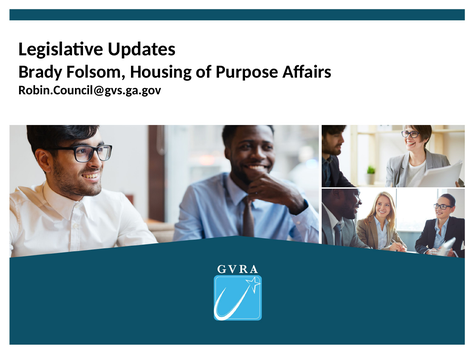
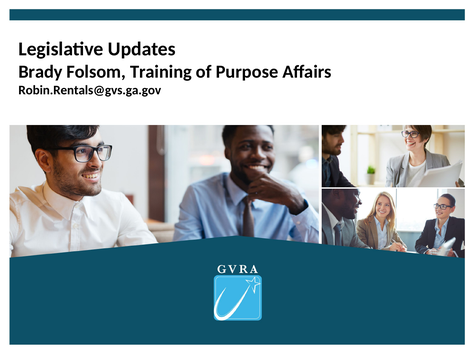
Housing: Housing -> Training
Robin.Council@gvs.ga.gov: Robin.Council@gvs.ga.gov -> Robin.Rentals@gvs.ga.gov
